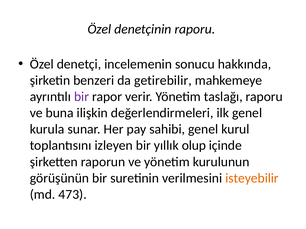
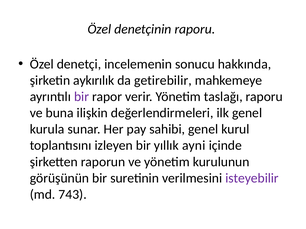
benzeri: benzeri -> aykırılık
olup: olup -> ayni
isteyebilir colour: orange -> purple
473: 473 -> 743
